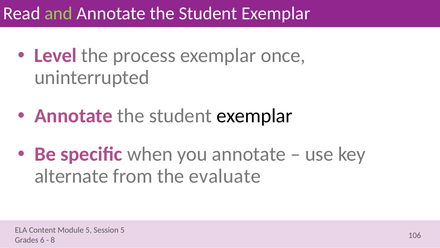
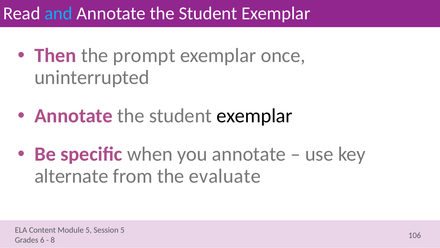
and colour: light green -> light blue
Level: Level -> Then
process: process -> prompt
